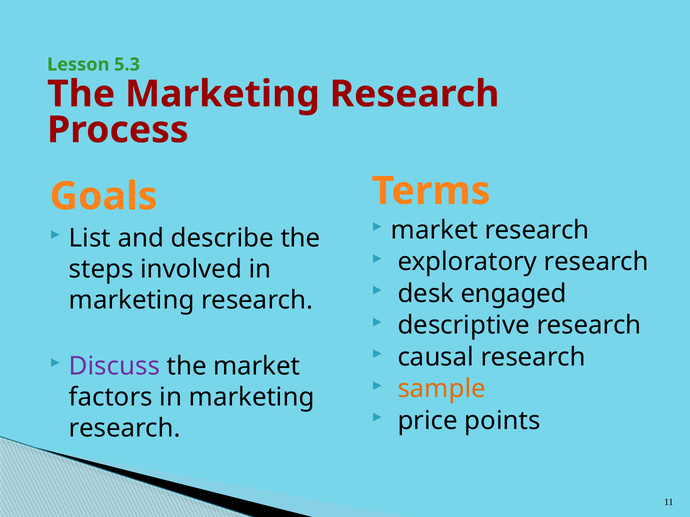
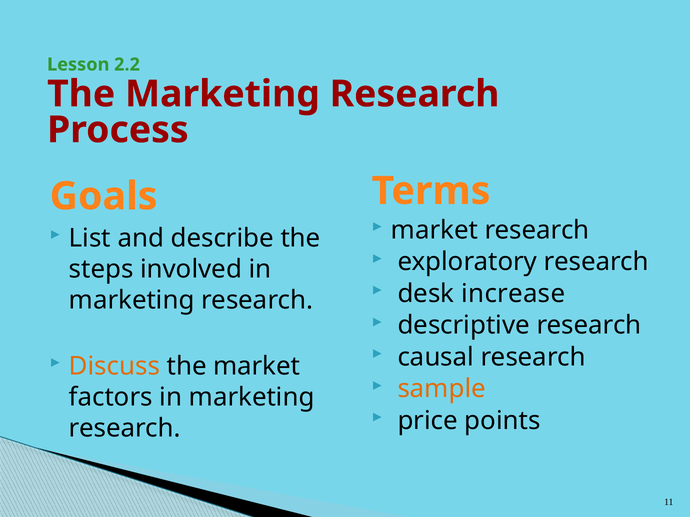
5.3: 5.3 -> 2.2
engaged: engaged -> increase
Discuss colour: purple -> orange
